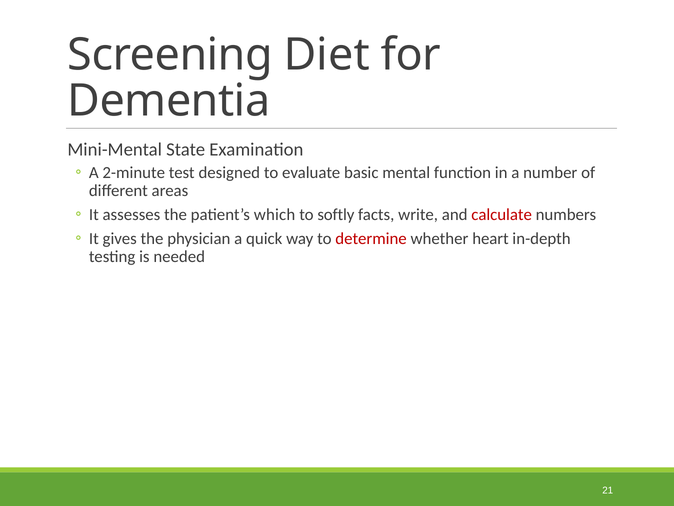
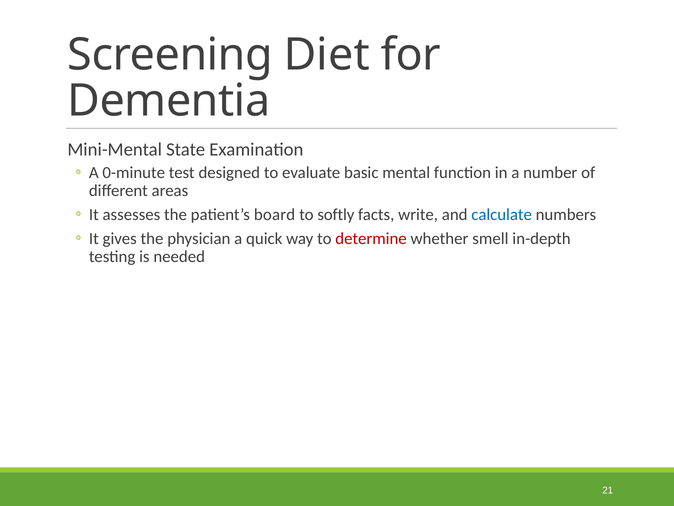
2-minute: 2-minute -> 0-minute
which: which -> board
calculate colour: red -> blue
heart: heart -> smell
